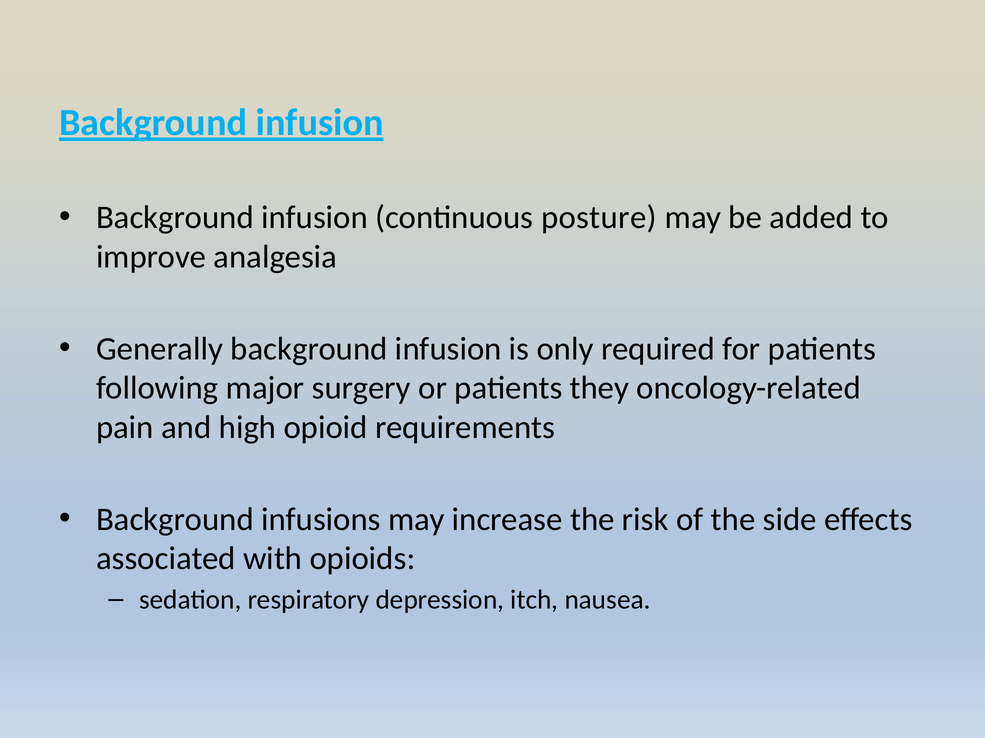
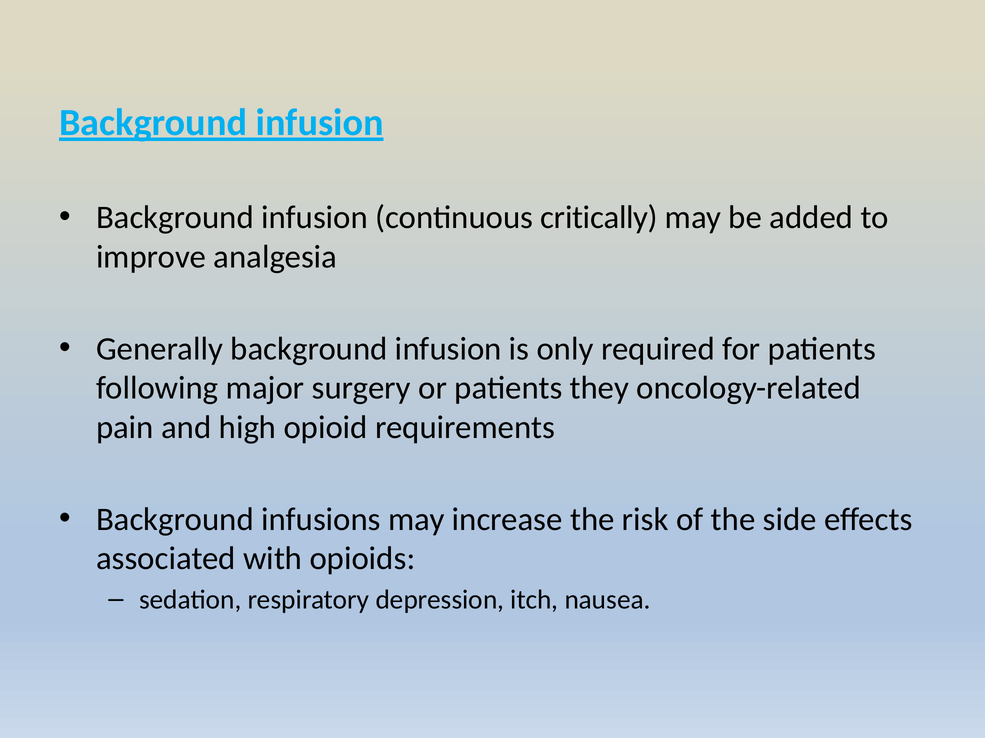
posture: posture -> critically
